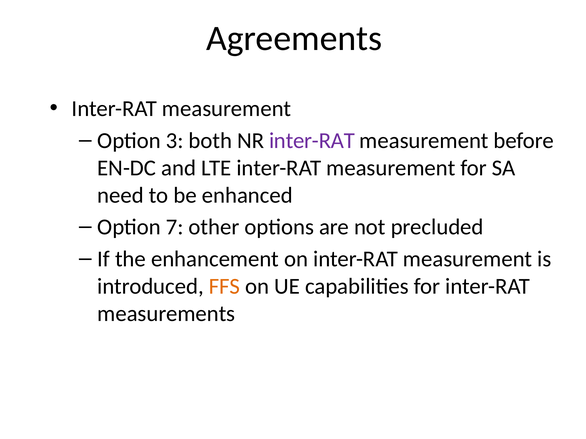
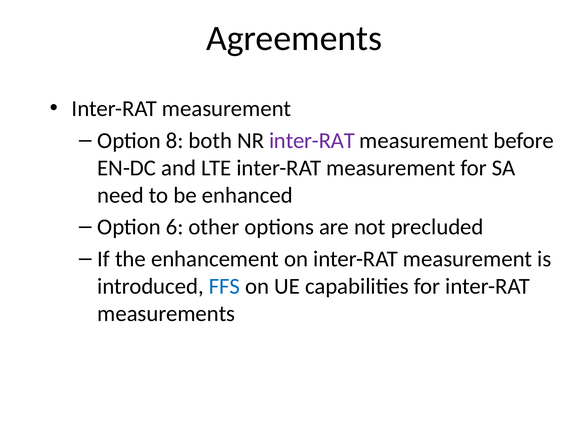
3: 3 -> 8
7: 7 -> 6
FFS colour: orange -> blue
